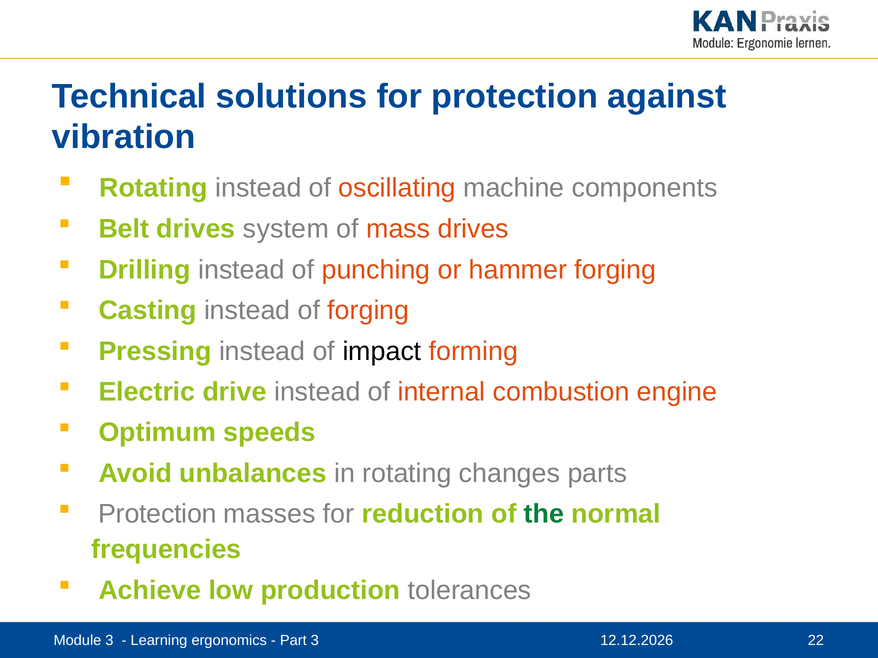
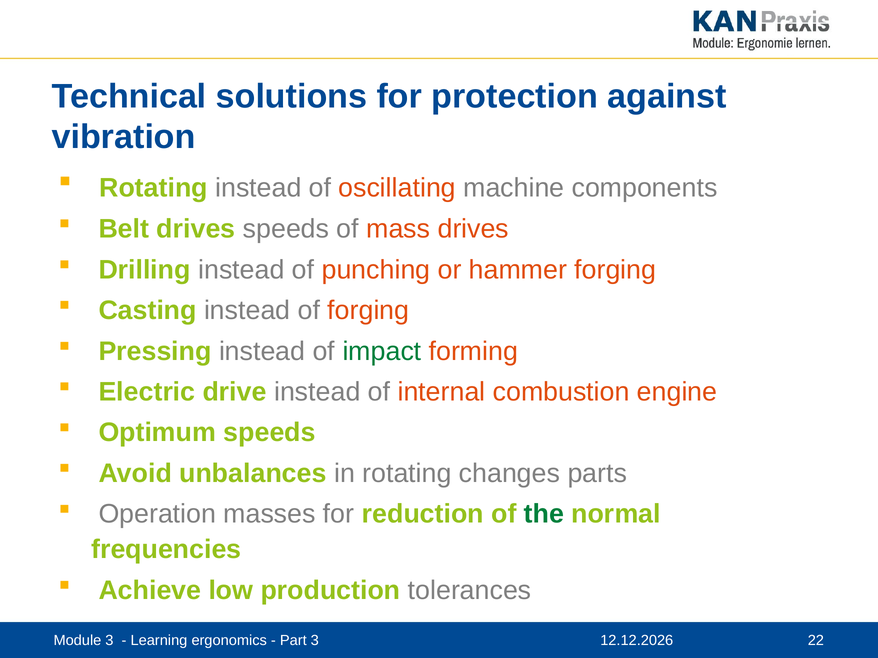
drives system: system -> speeds
impact colour: black -> green
Protection at (157, 514): Protection -> Operation
